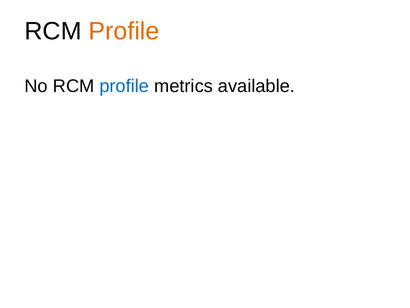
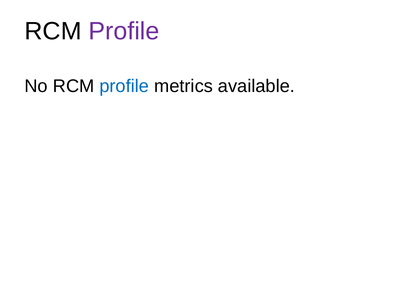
Profile at (124, 31) colour: orange -> purple
